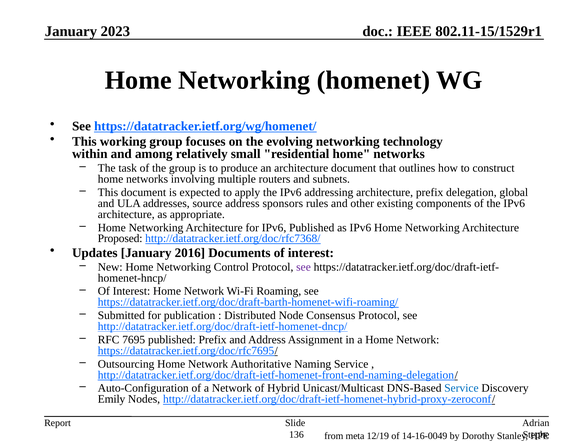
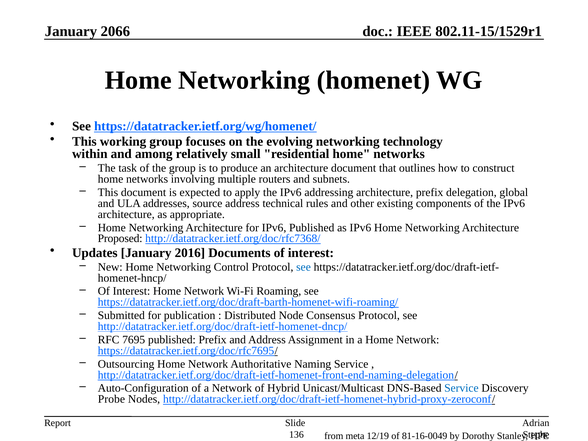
2023: 2023 -> 2066
sponsors: sponsors -> technical
see at (304, 267) colour: purple -> blue
Emily: Emily -> Probe
14-16-0049: 14-16-0049 -> 81-16-0049
